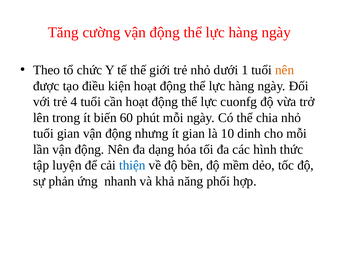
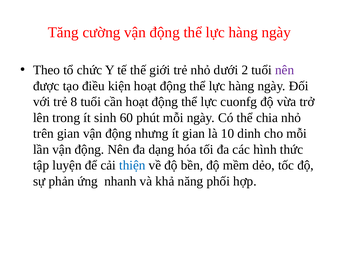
1: 1 -> 2
nên at (285, 70) colour: orange -> purple
4: 4 -> 8
biến: biến -> sinh
tuổi at (43, 133): tuổi -> trên
